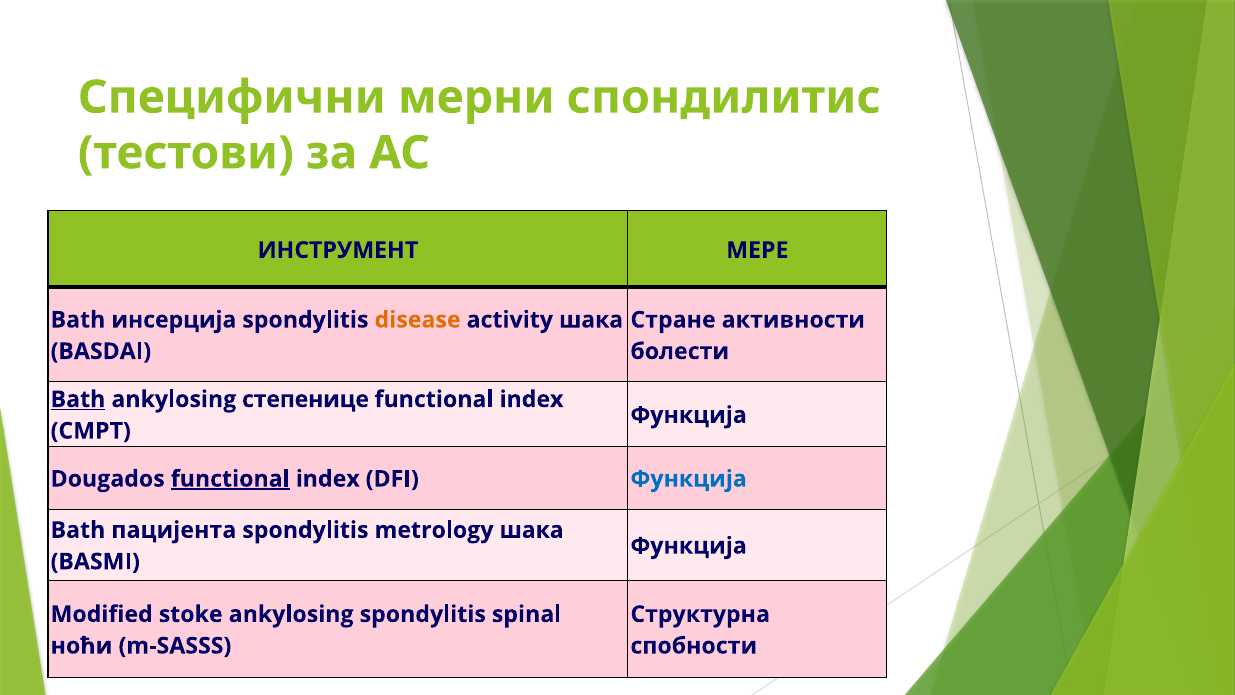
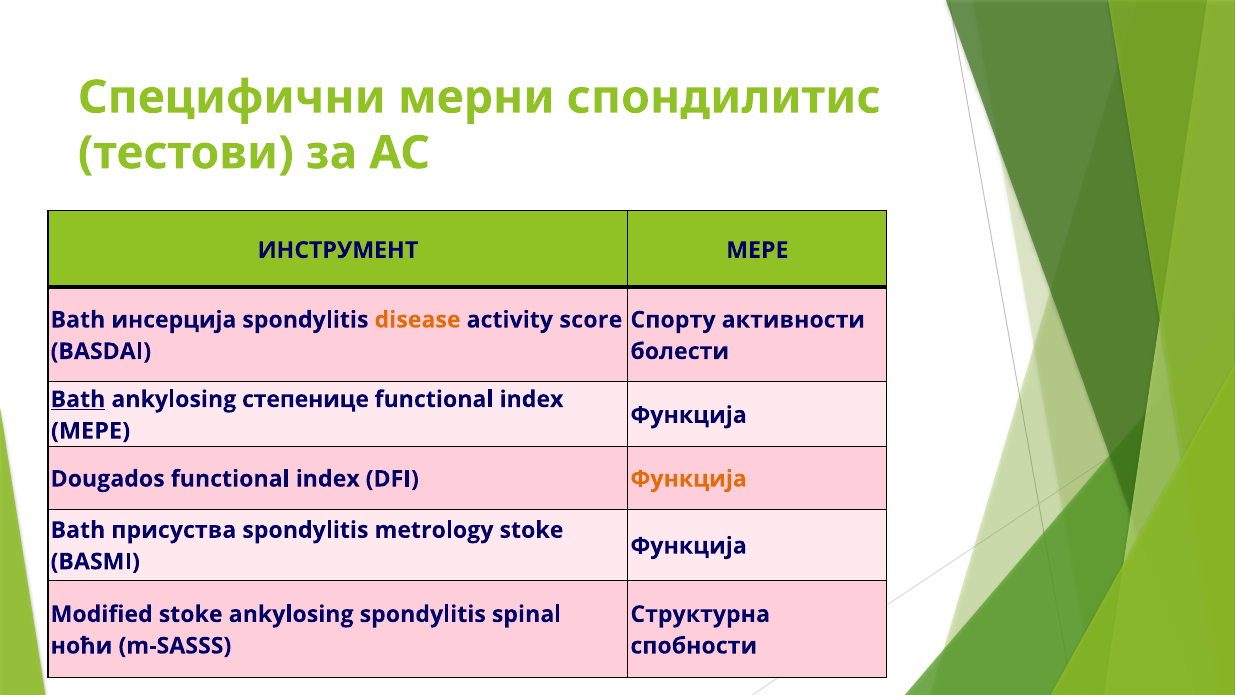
activity шака: шака -> score
Стране: Стране -> Спорту
СМРТ at (91, 431): СМРТ -> МЕРЕ
functional at (230, 479) underline: present -> none
Функција at (689, 479) colour: blue -> orange
пацијента: пацијента -> присуства
metrology шака: шака -> stoke
